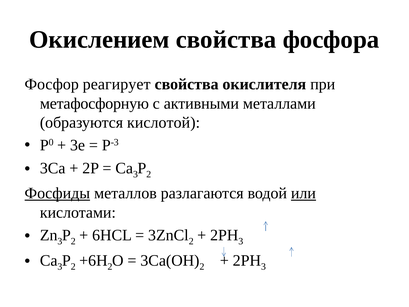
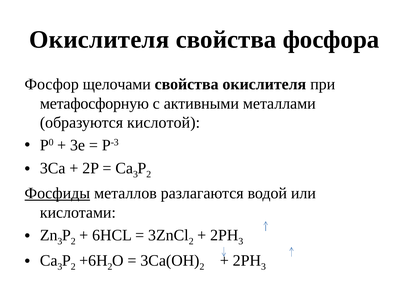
Окислением at (99, 40): Окислением -> Окислителя
реагирует: реагирует -> щелочами
или underline: present -> none
